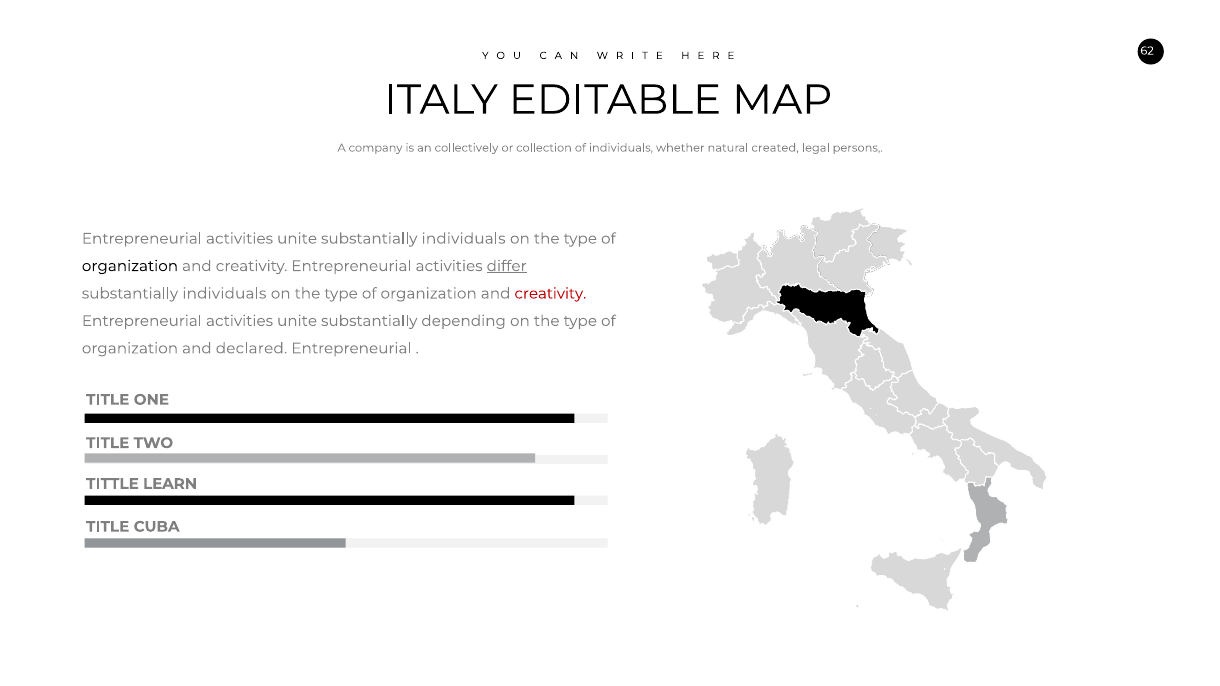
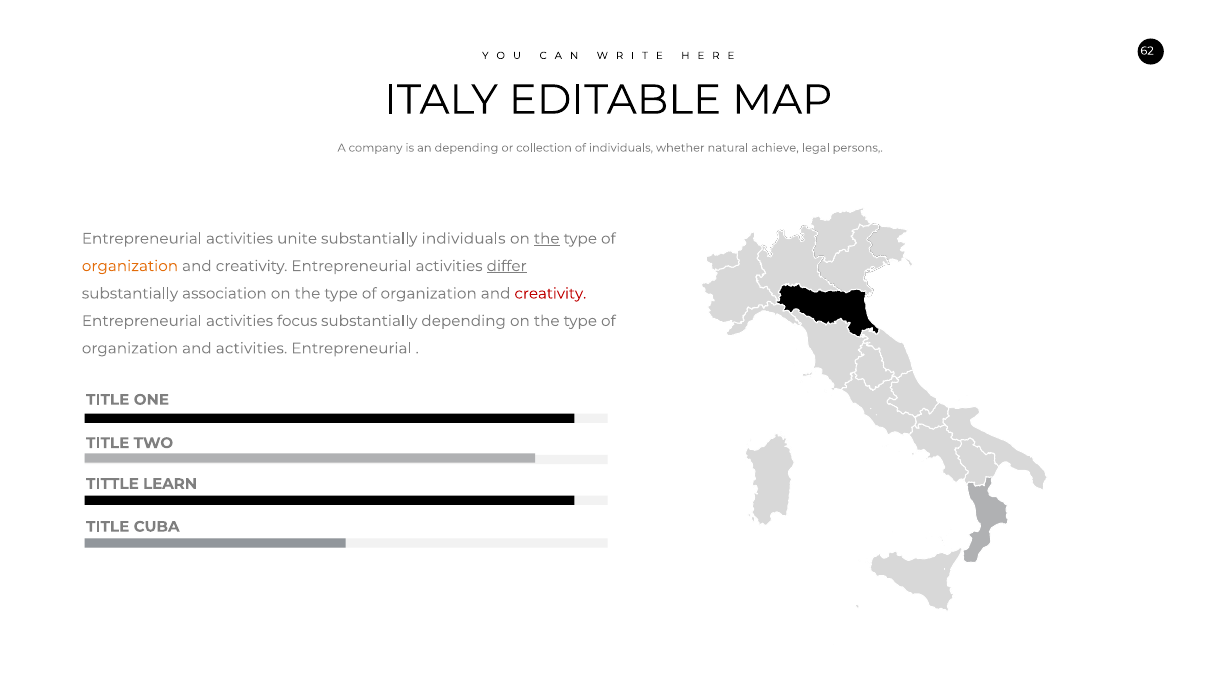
an collectively: collectively -> depending
created: created -> achieve
the at (547, 239) underline: none -> present
organization at (130, 266) colour: black -> orange
individuals at (224, 294): individuals -> association
unite at (297, 321): unite -> focus
and declared: declared -> activities
